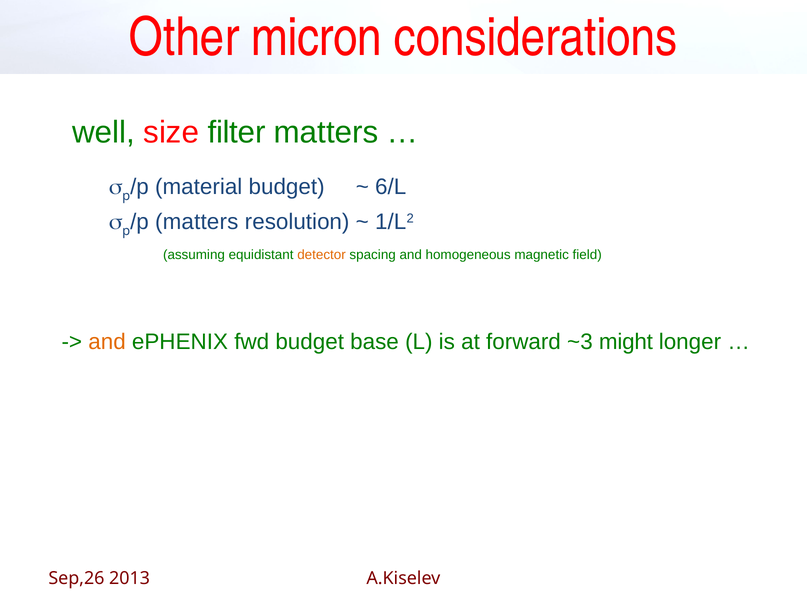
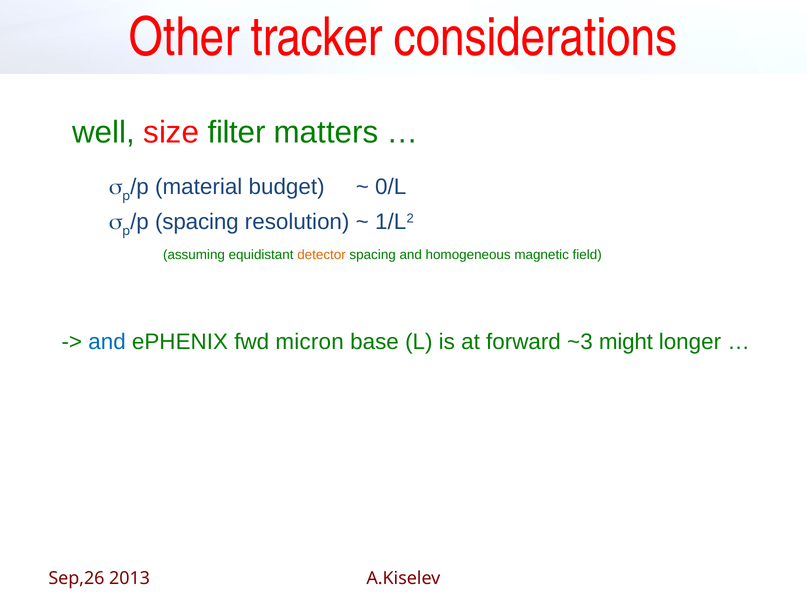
micron: micron -> tracker
6/L: 6/L -> 0/L
matters at (197, 222): matters -> spacing
and at (107, 342) colour: orange -> blue
fwd budget: budget -> micron
